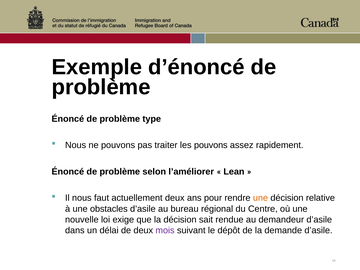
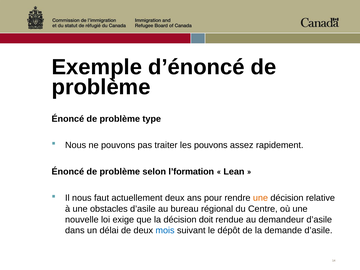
l’améliorer: l’améliorer -> l’formation
sait: sait -> doit
mois colour: purple -> blue
